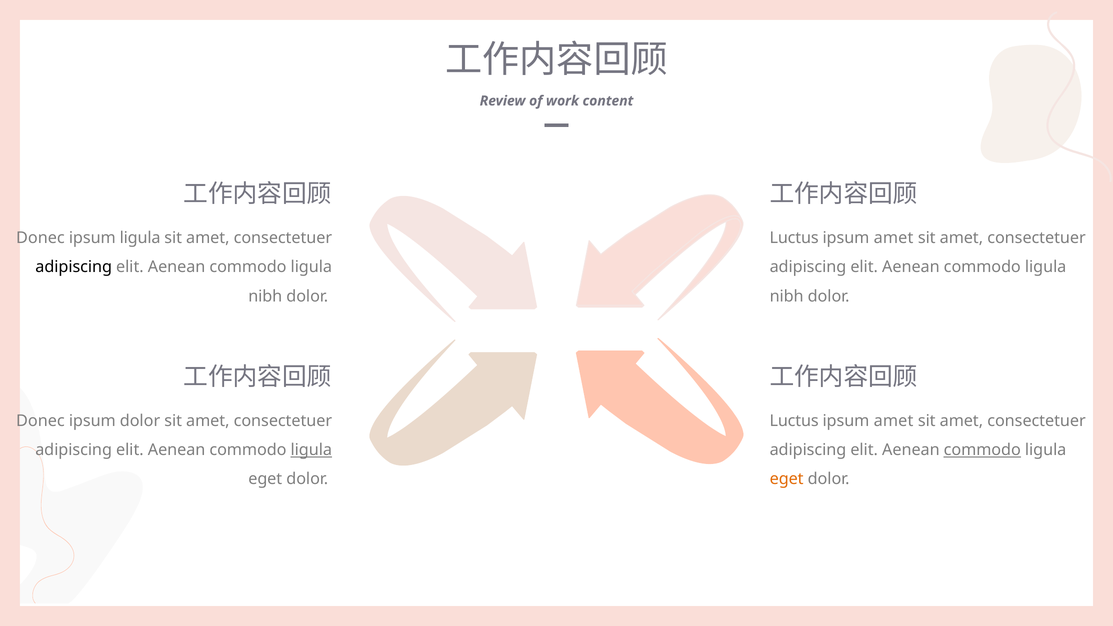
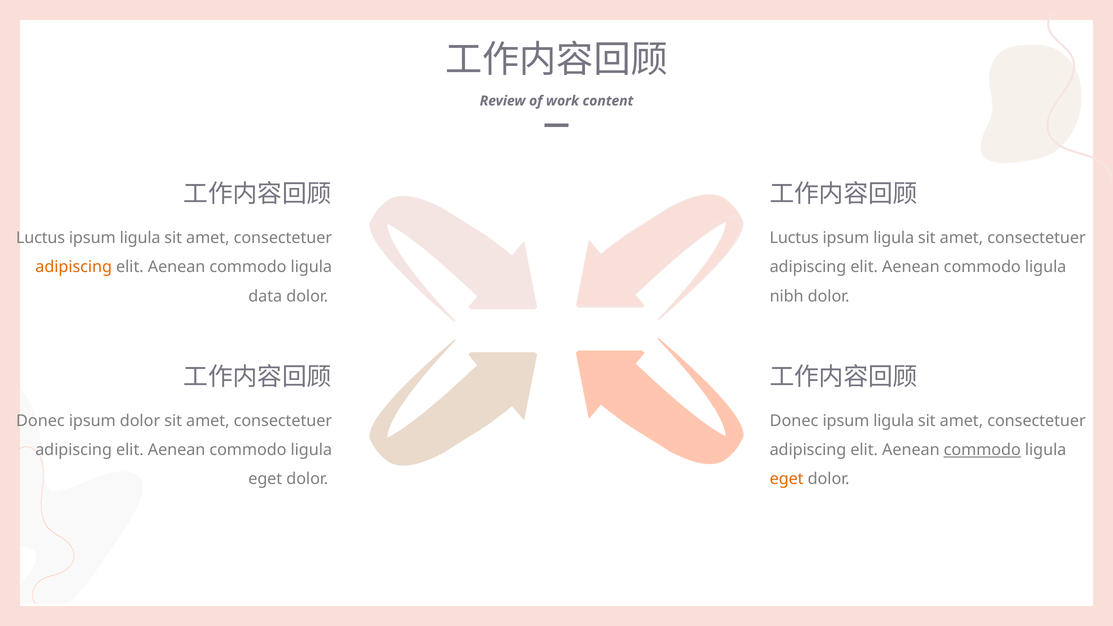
Donec at (40, 238): Donec -> Luctus
amet at (894, 238): amet -> ligula
adipiscing at (74, 267) colour: black -> orange
nibh at (265, 296): nibh -> data
Luctus at (794, 421): Luctus -> Donec
amet at (894, 421): amet -> ligula
ligula at (311, 450) underline: present -> none
